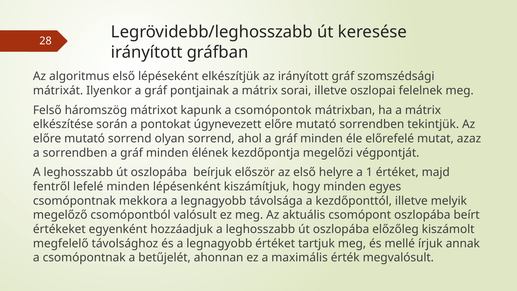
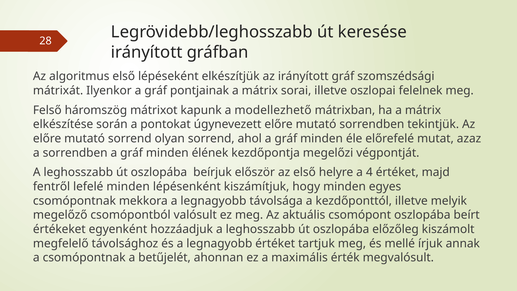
csomópontok: csomópontok -> modellezhető
1: 1 -> 4
